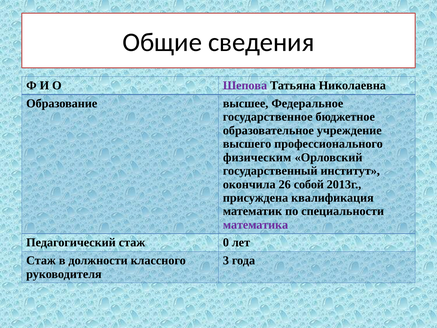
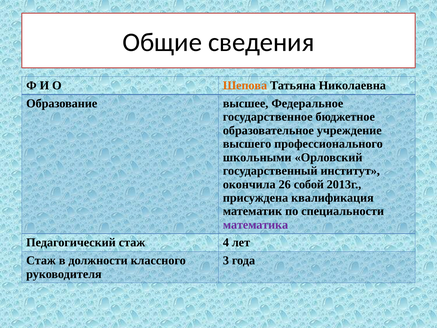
Шепова colour: purple -> orange
физическим: физическим -> школьными
0: 0 -> 4
